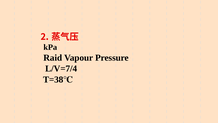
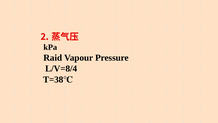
L/V=7/4: L/V=7/4 -> L/V=8/4
